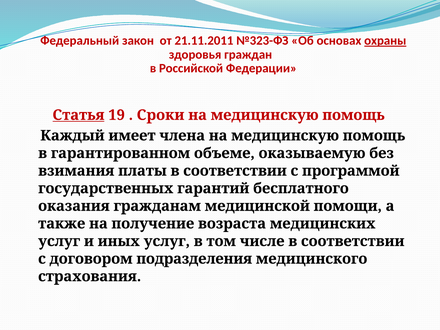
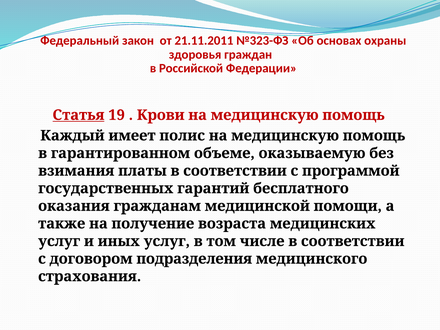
охраны underline: present -> none
Сроки: Сроки -> Крови
члена: члена -> полис
